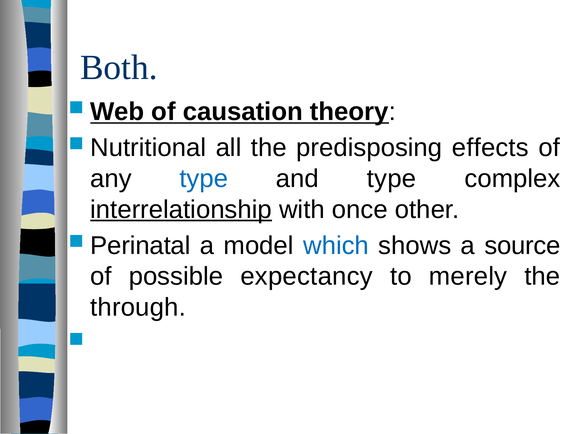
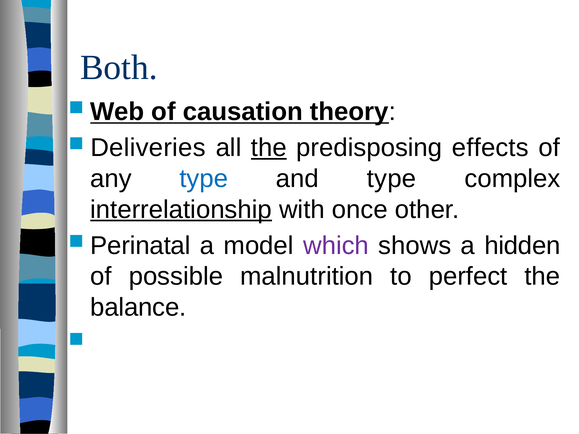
Nutritional: Nutritional -> Deliveries
the at (269, 148) underline: none -> present
which colour: blue -> purple
source: source -> hidden
expectancy: expectancy -> malnutrition
merely: merely -> perfect
through: through -> balance
